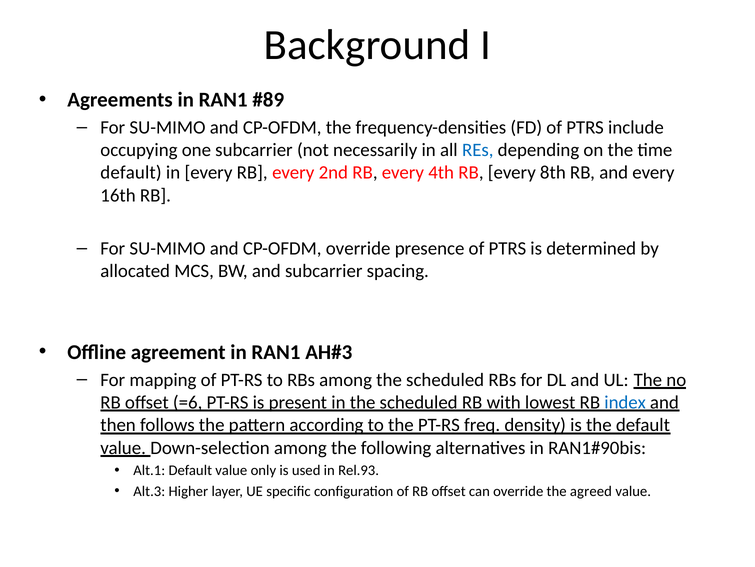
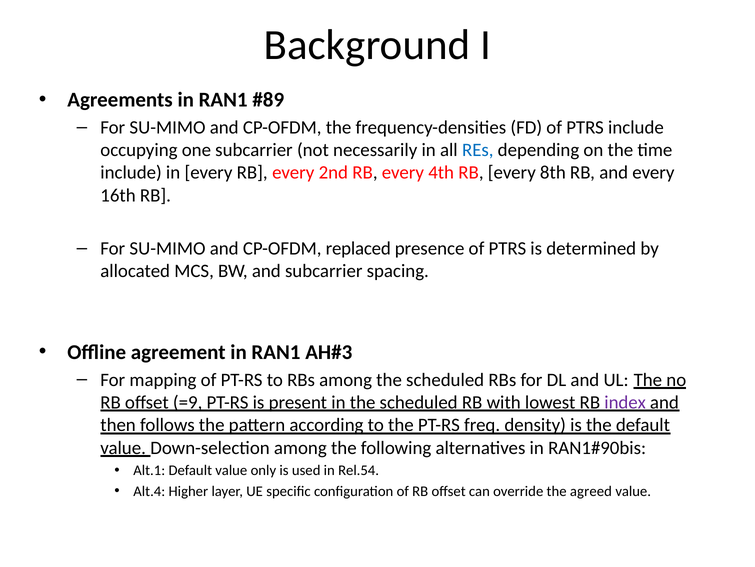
default at (131, 172): default -> include
CP-OFDM override: override -> replaced
=6: =6 -> =9
index colour: blue -> purple
Rel.93: Rel.93 -> Rel.54
Alt.3: Alt.3 -> Alt.4
